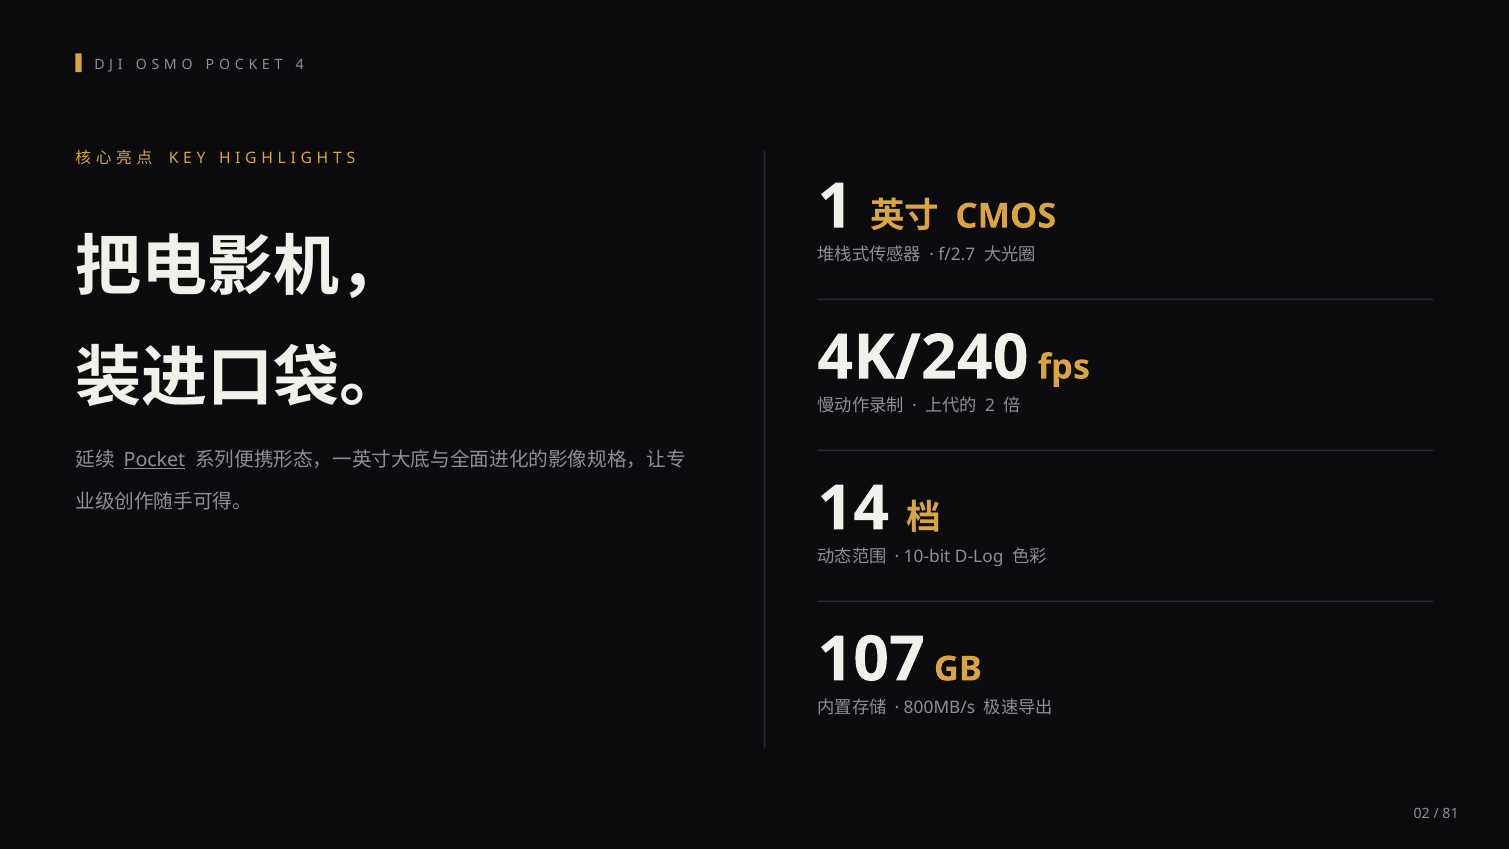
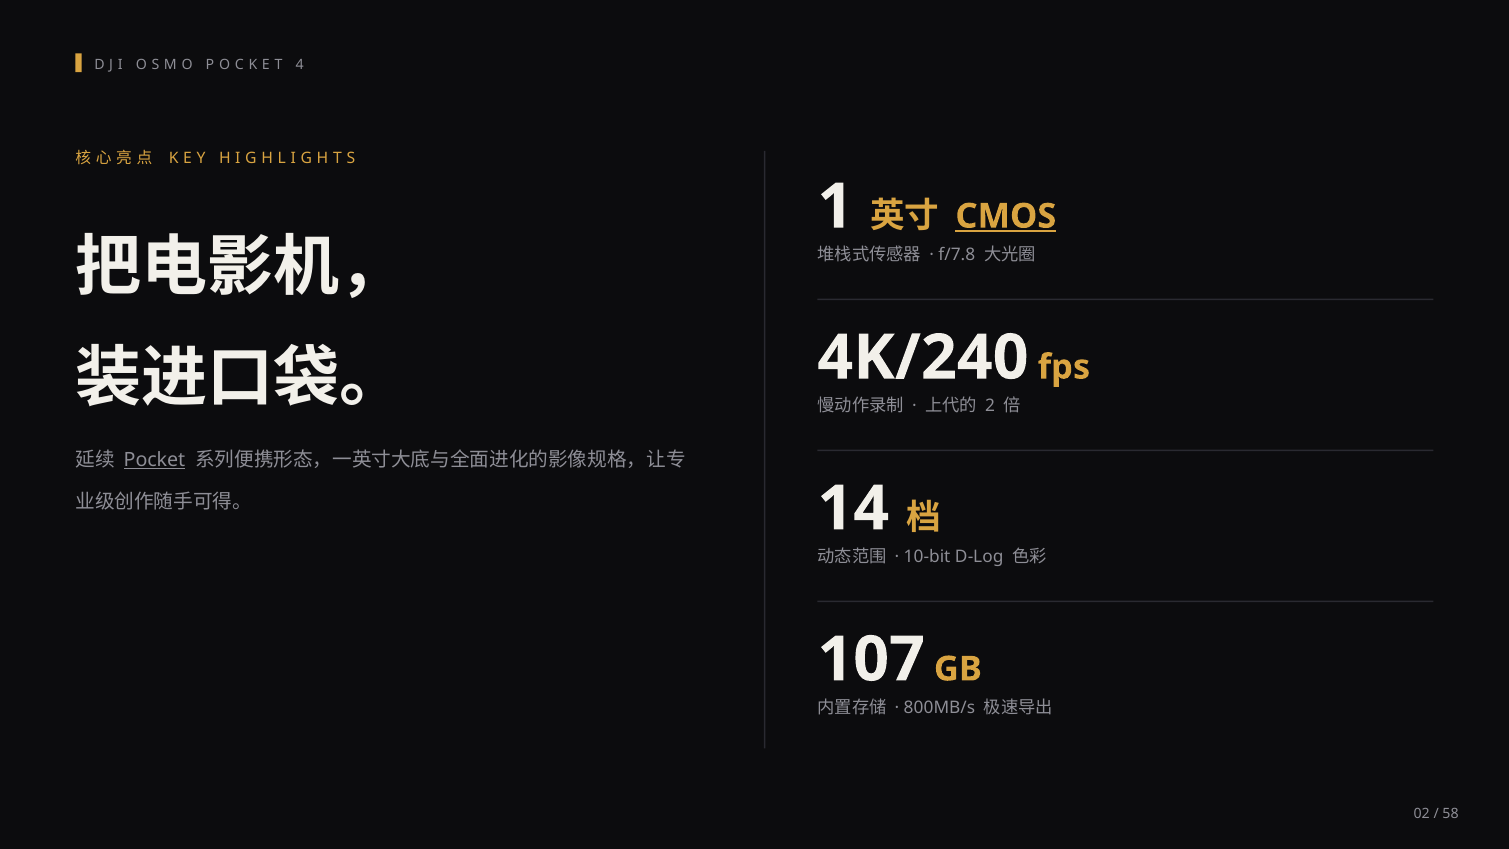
CMOS underline: none -> present
f/2.7: f/2.7 -> f/7.8
81: 81 -> 58
